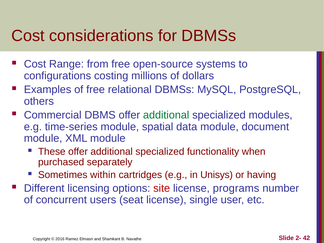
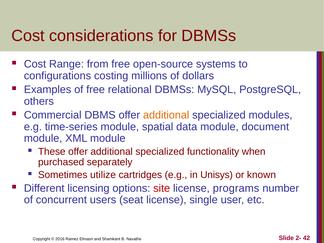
additional at (166, 115) colour: green -> orange
within: within -> utilize
having: having -> known
